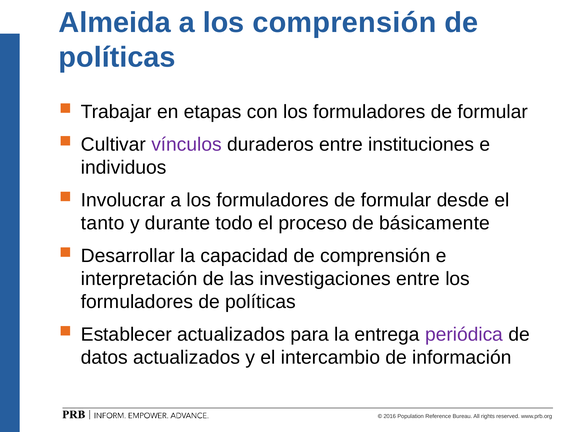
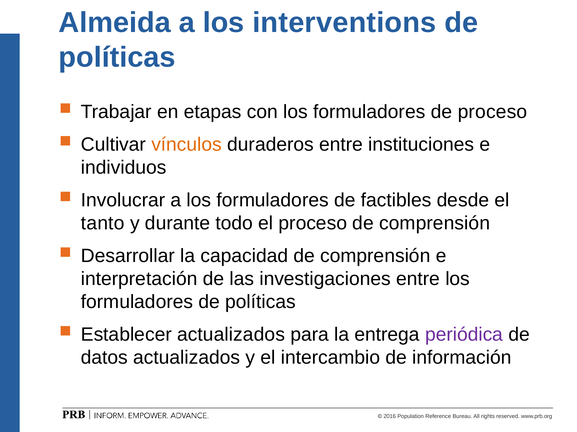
los comprensión: comprensión -> interventions
formular at (493, 112): formular -> proceso
vínculos colour: purple -> orange
formular at (396, 200): formular -> factibles
proceso de básicamente: básicamente -> comprensión
